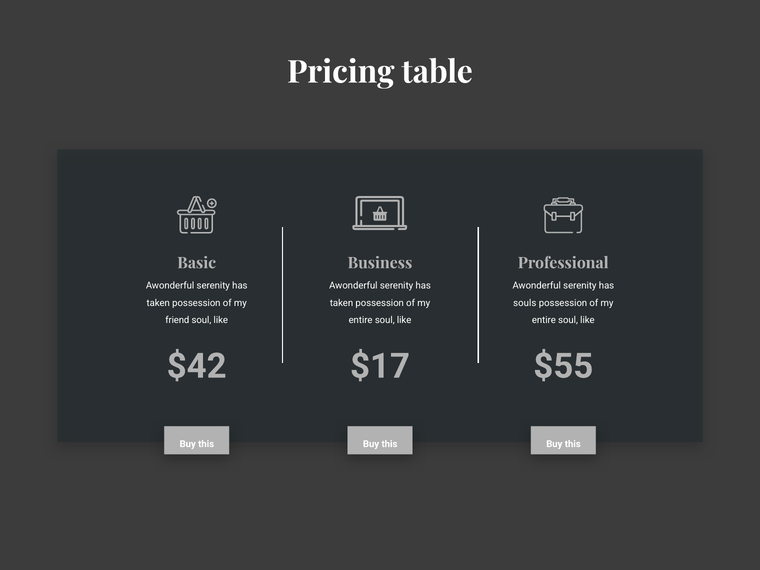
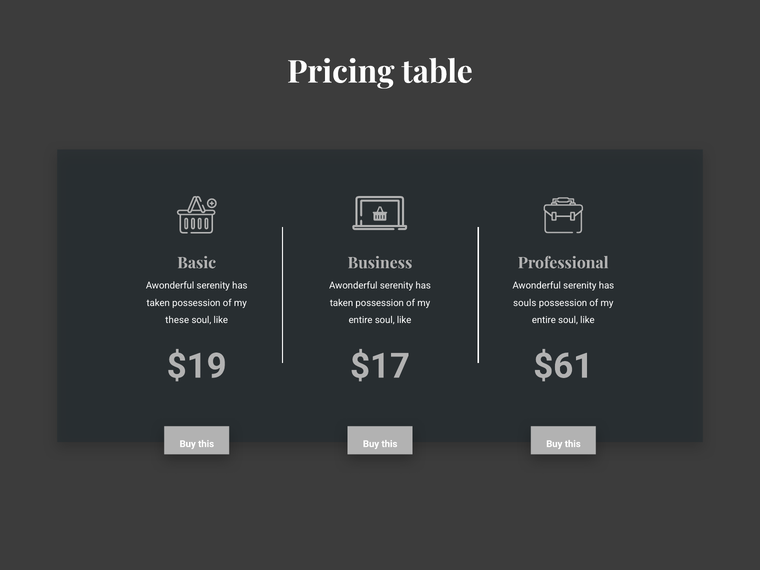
friend: friend -> these
$42: $42 -> $19
$55: $55 -> $61
